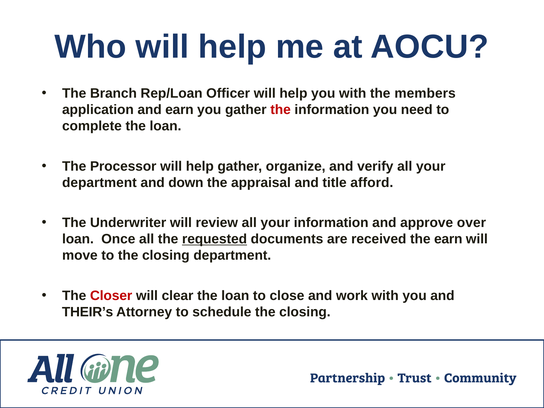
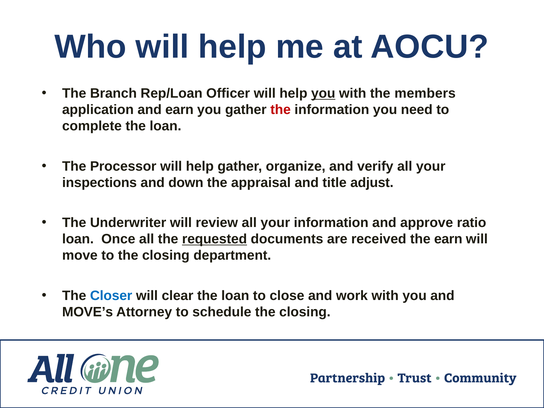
you at (323, 93) underline: none -> present
department at (99, 183): department -> inspections
afford: afford -> adjust
over: over -> ratio
Closer colour: red -> blue
THEIR’s: THEIR’s -> MOVE’s
